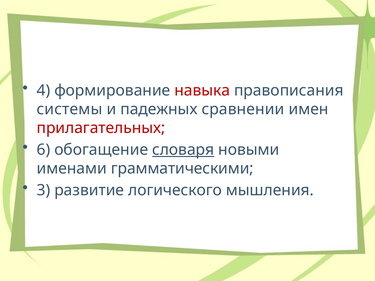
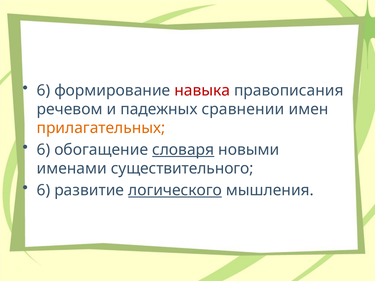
4 at (43, 90): 4 -> 6
системы: системы -> речевом
прилагательных colour: red -> orange
грамматическими: грамматическими -> существительного
3 at (43, 190): 3 -> 6
логического underline: none -> present
